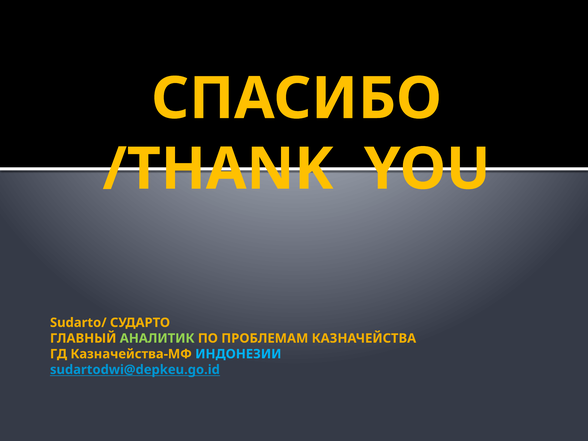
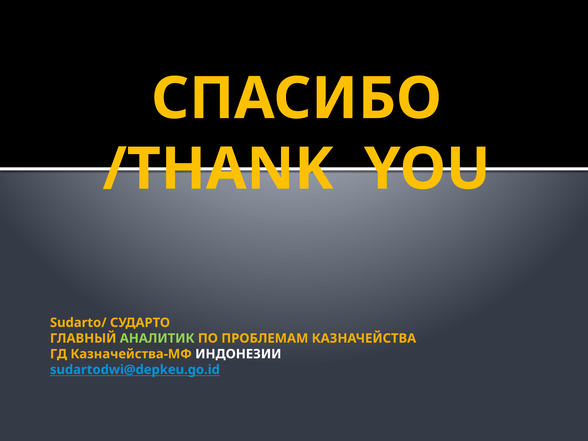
ИНДОНЕЗИИ colour: light blue -> white
